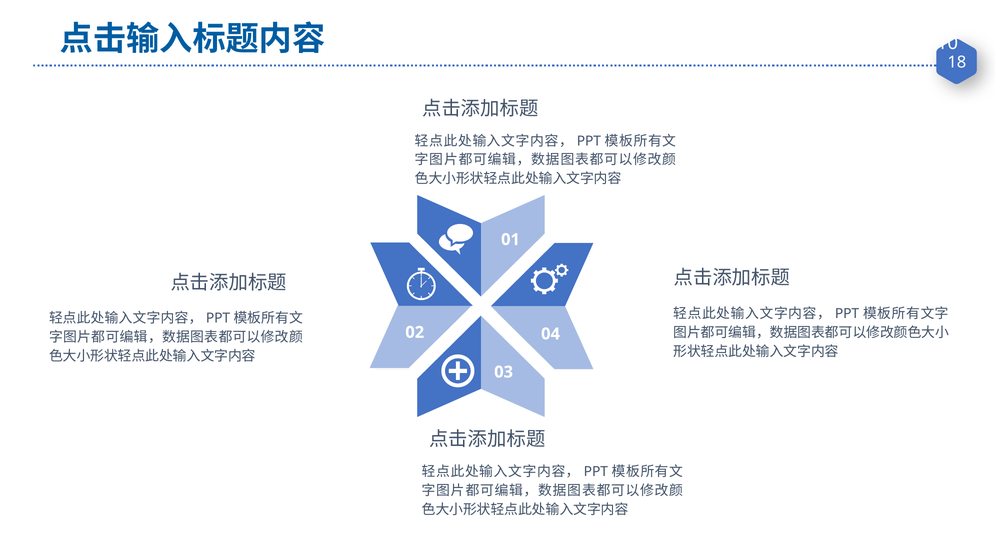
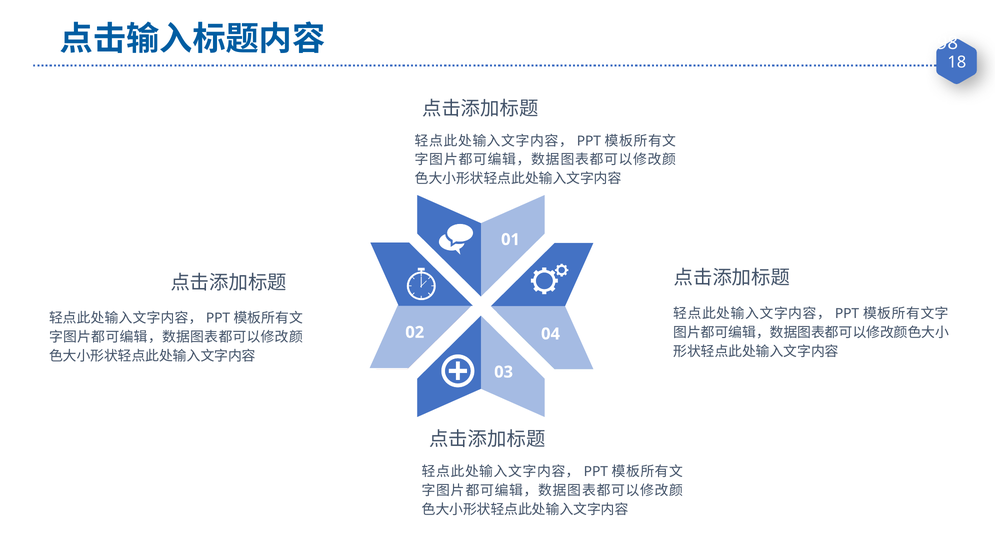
10: 10 -> 98
